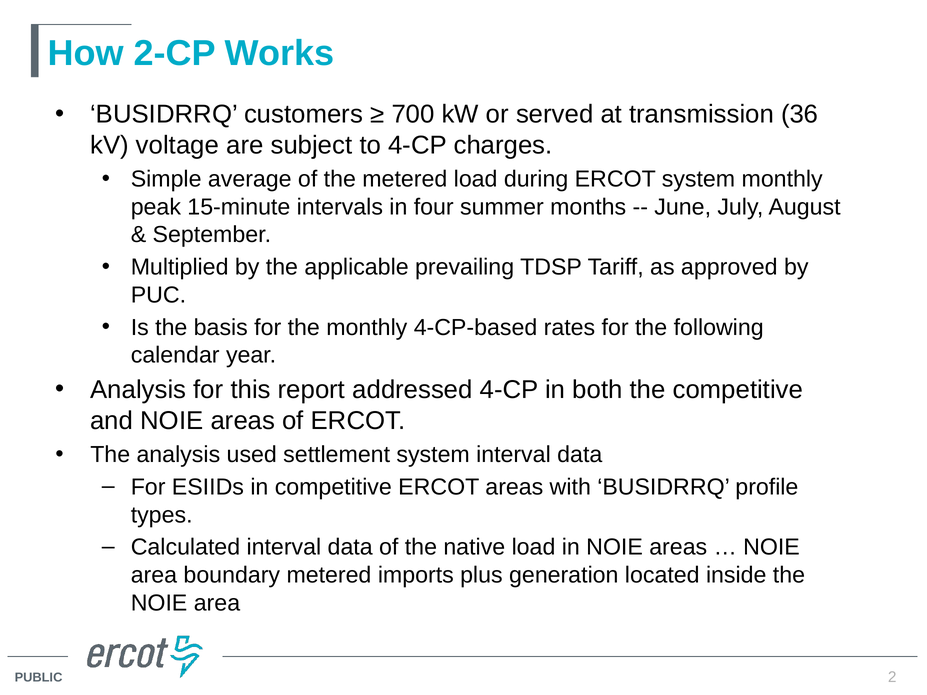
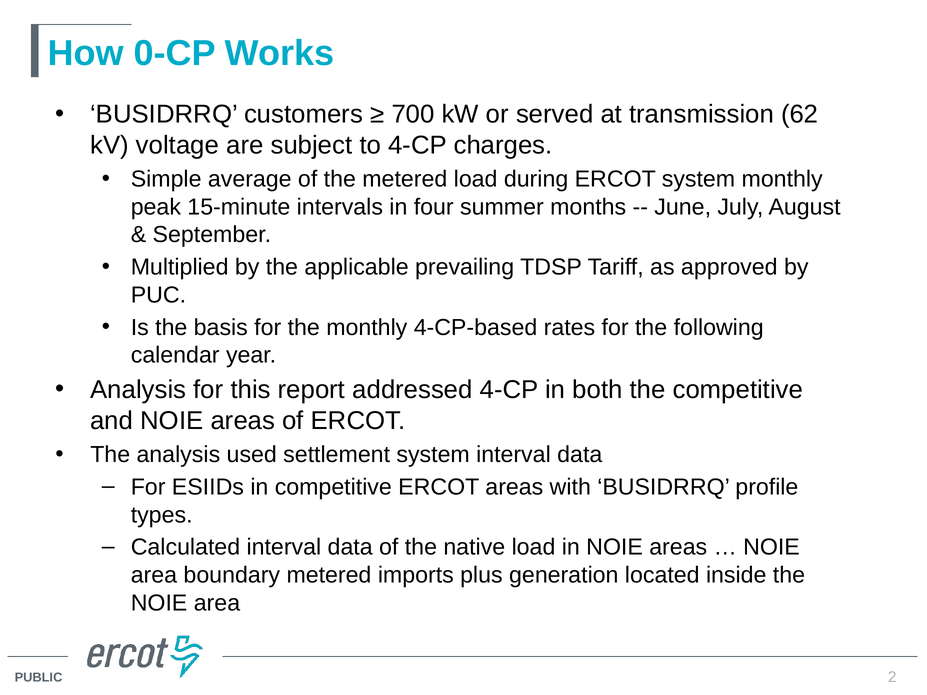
2-CP: 2-CP -> 0-CP
36: 36 -> 62
